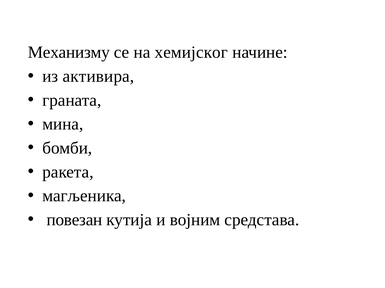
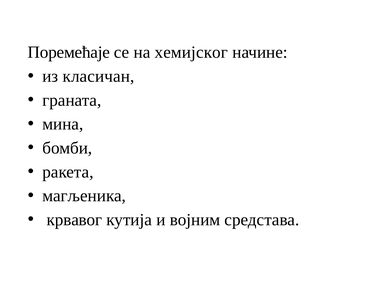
Механизму: Механизму -> Поремећаје
активира: активира -> класичан
повезан: повезан -> крвавог
